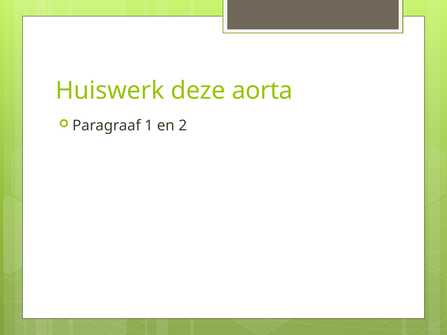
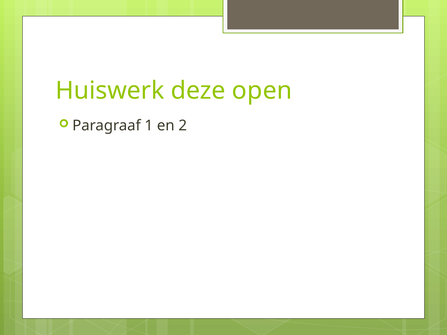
aorta: aorta -> open
